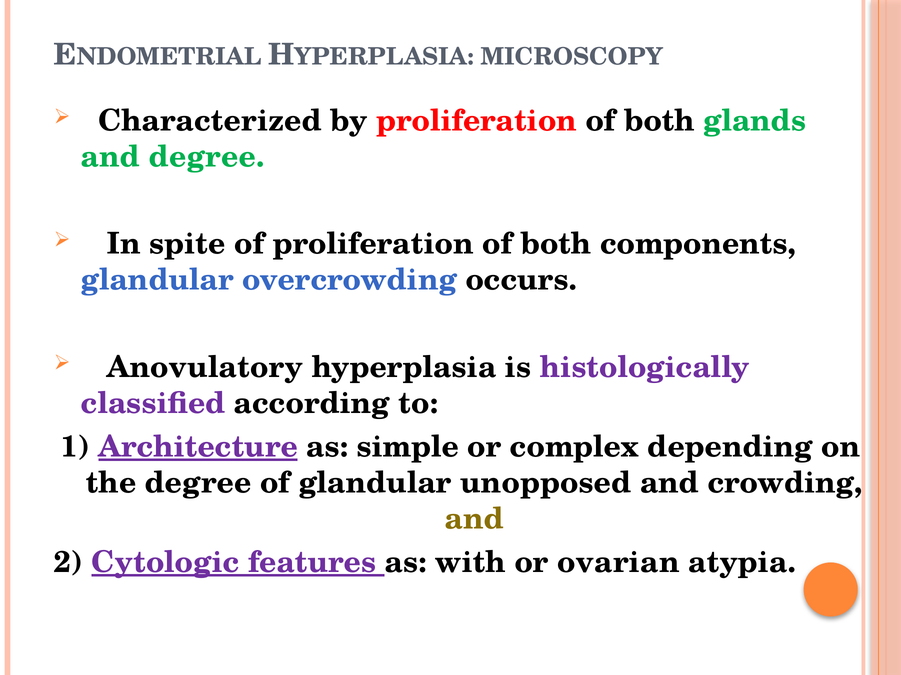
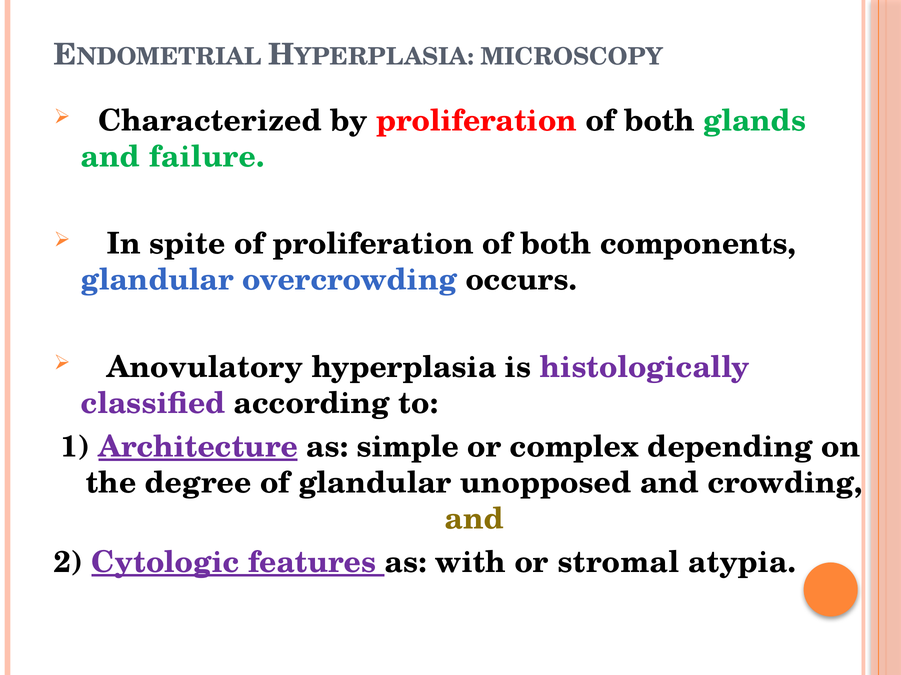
and degree: degree -> failure
ovarian: ovarian -> stromal
